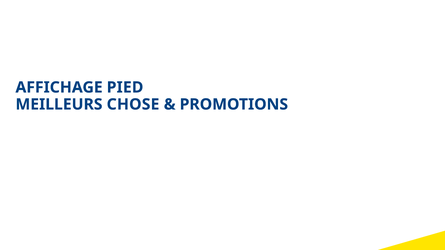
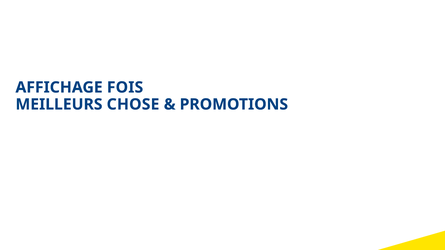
PIED: PIED -> FOIS
